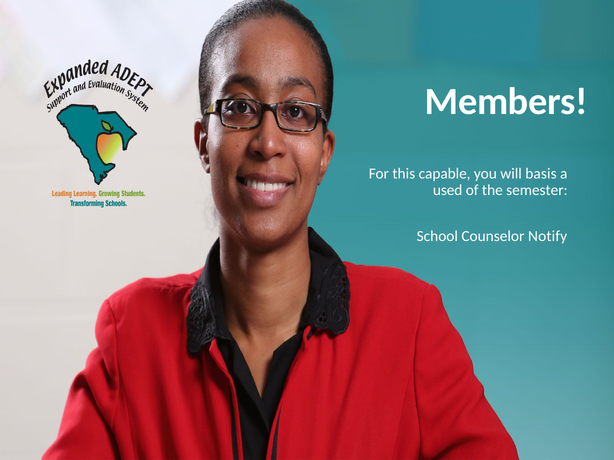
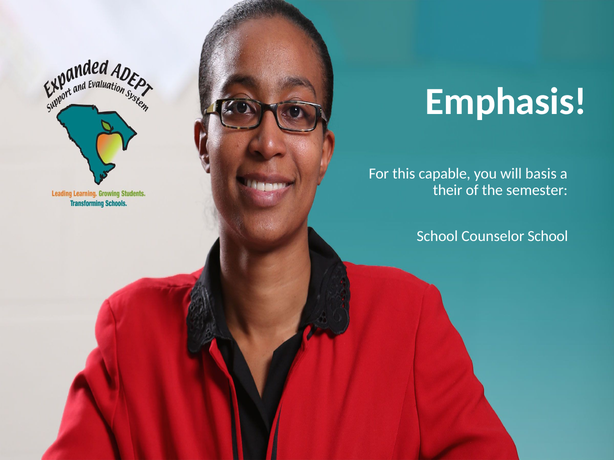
Members: Members -> Emphasis
used: used -> their
Counselor Notify: Notify -> School
